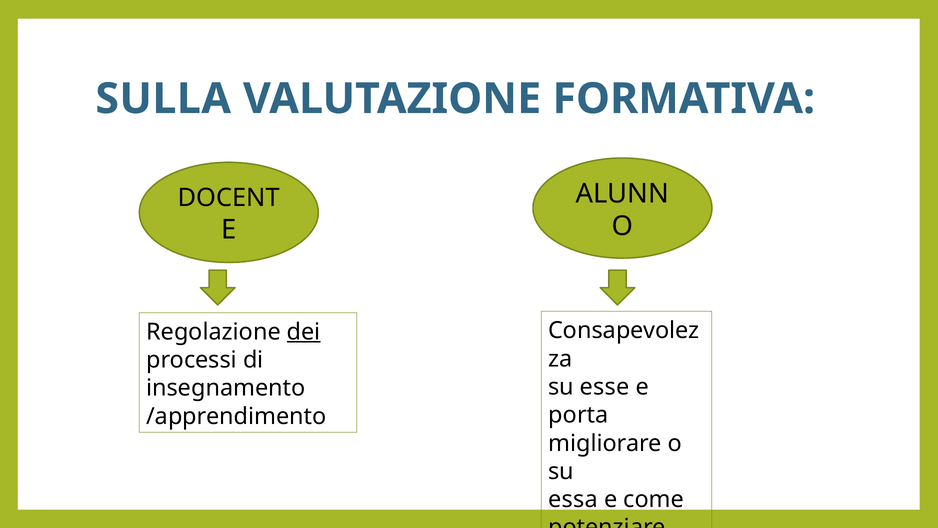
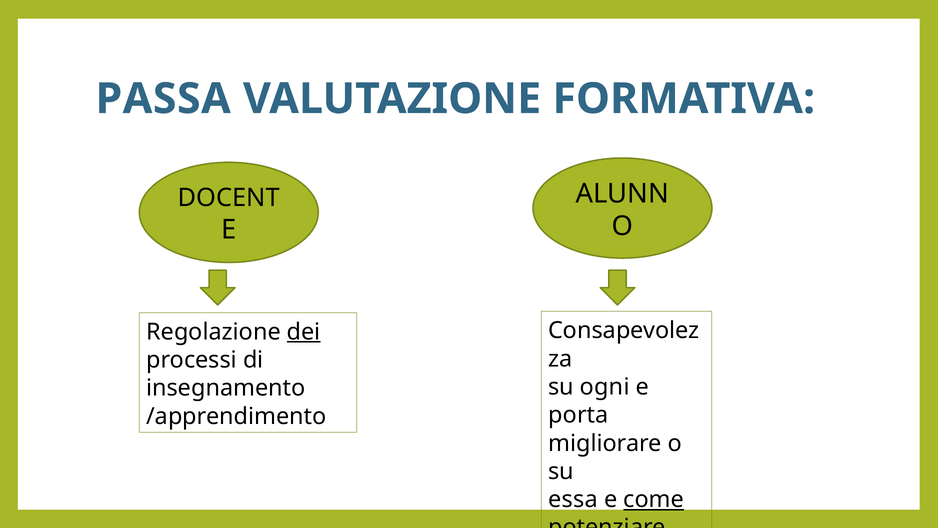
SULLA: SULLA -> PASSA
esse: esse -> ogni
come underline: none -> present
